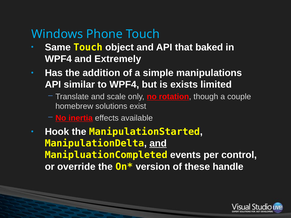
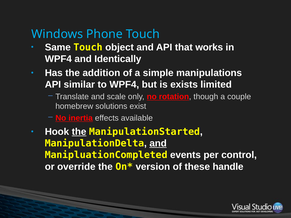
baked: baked -> works
Extremely: Extremely -> Identically
the at (79, 132) underline: none -> present
